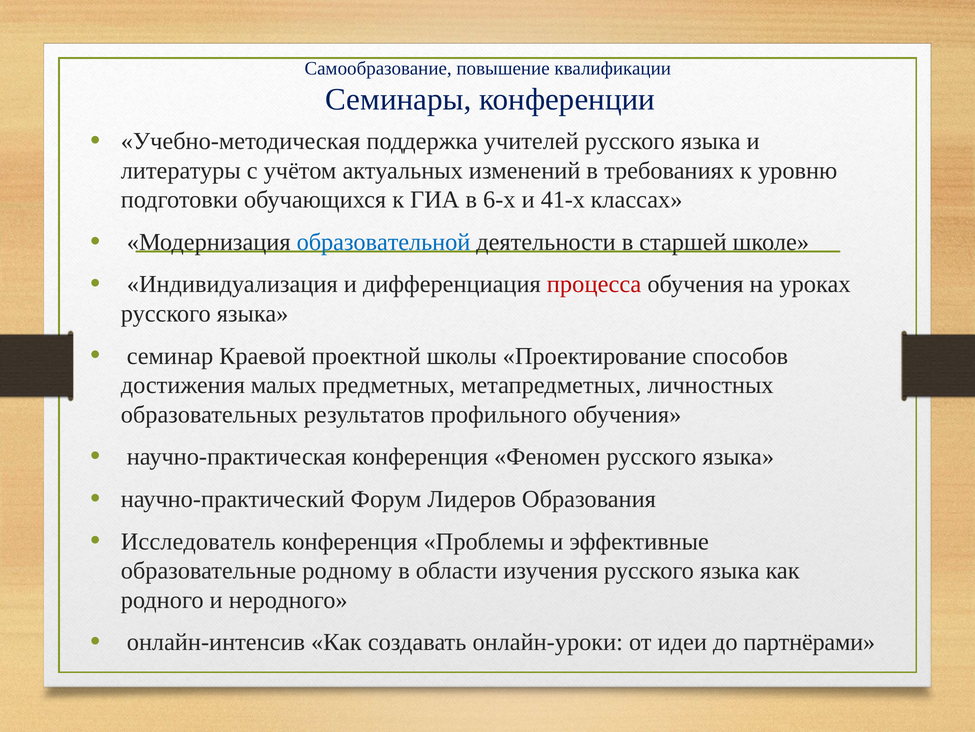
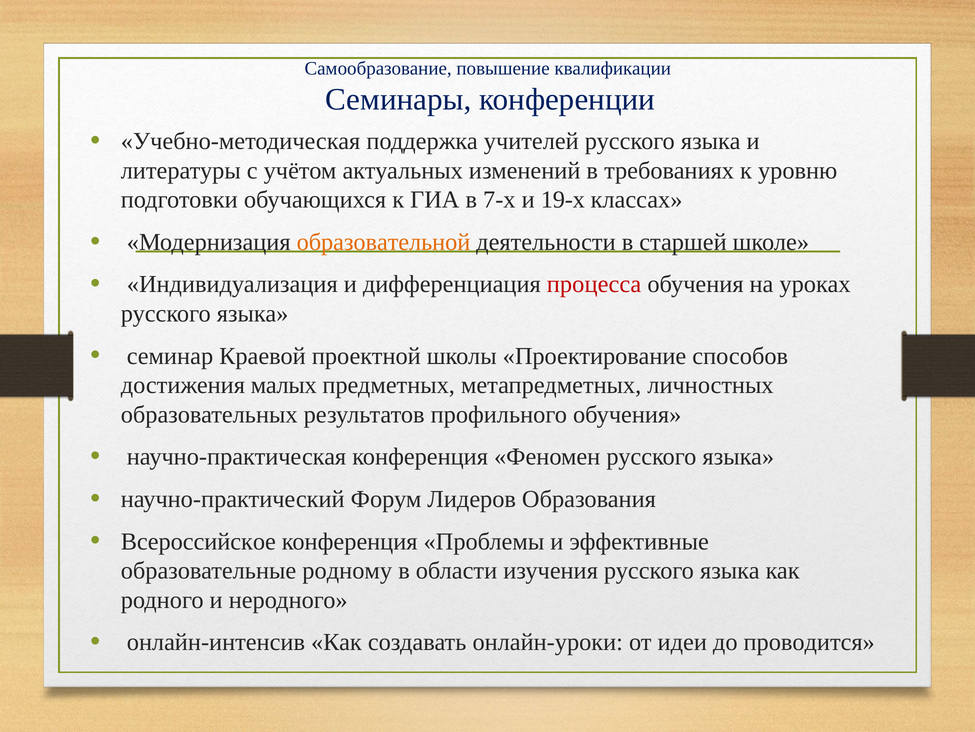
6-х: 6-х -> 7-х
41-х: 41-х -> 19-х
образовательной colour: blue -> orange
Исследователь: Исследователь -> Всероссийское
партнёрами: партнёрами -> проводится
